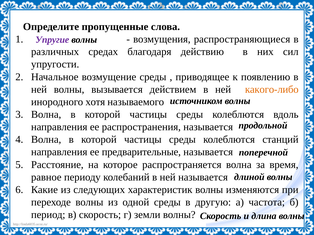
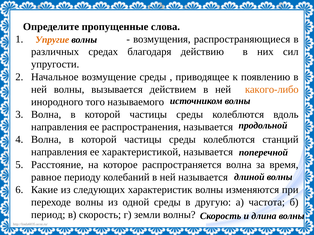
Упругие colour: purple -> orange
хотя: хотя -> того
предварительные: предварительные -> характеристикой
